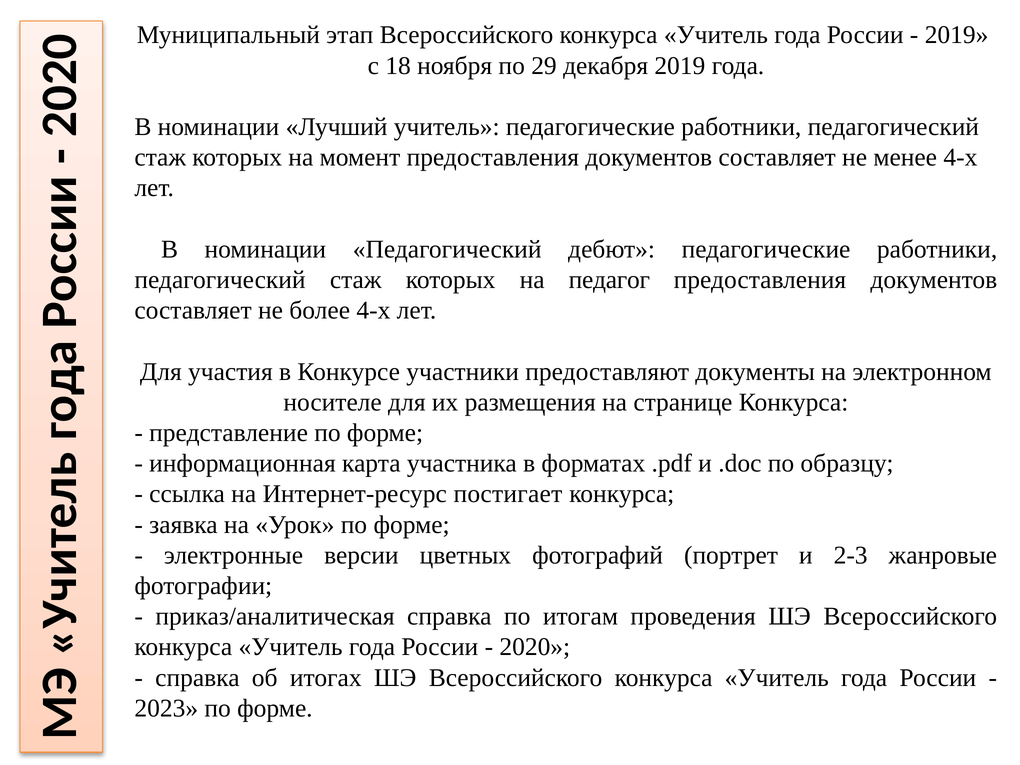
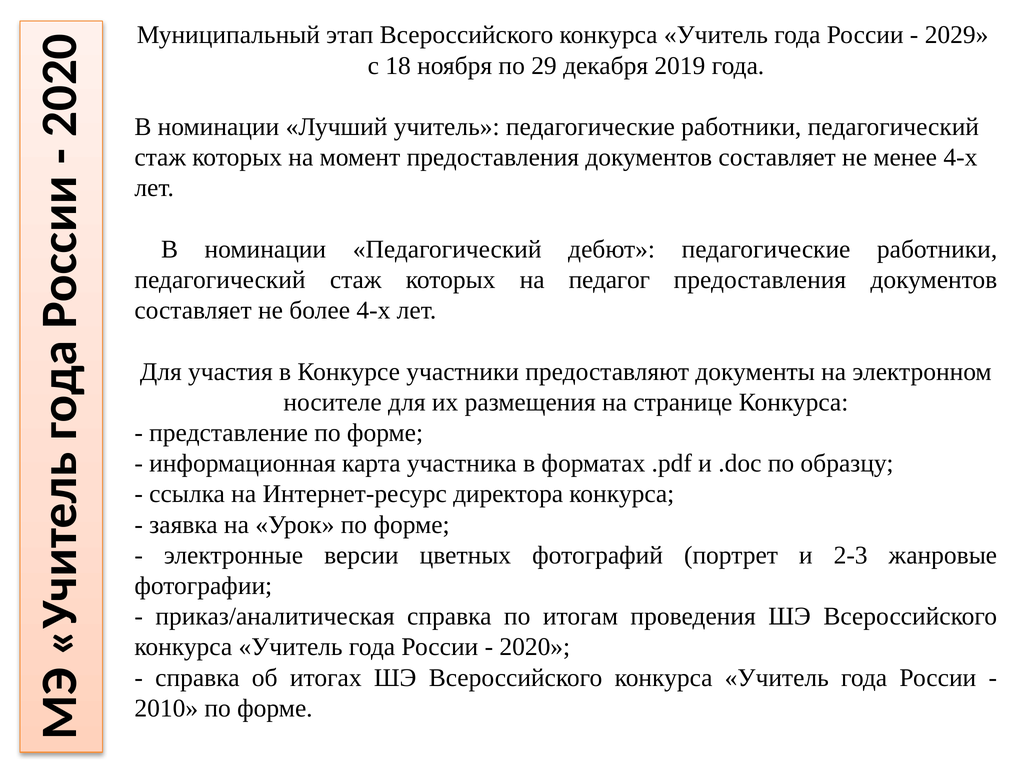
2019 at (957, 35): 2019 -> 2029
постигает: постигает -> директора
2023: 2023 -> 2010
